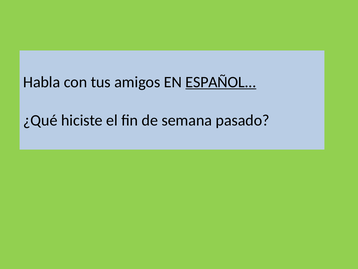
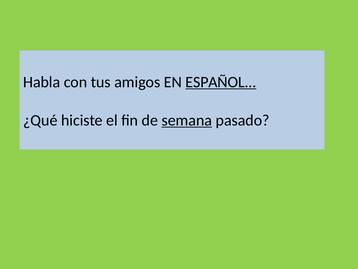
semana underline: none -> present
